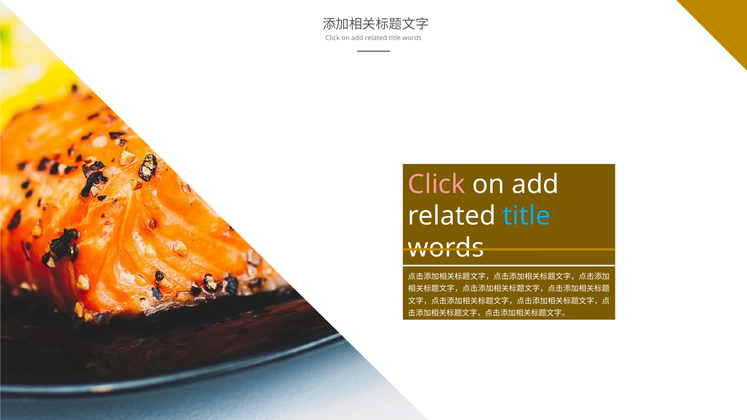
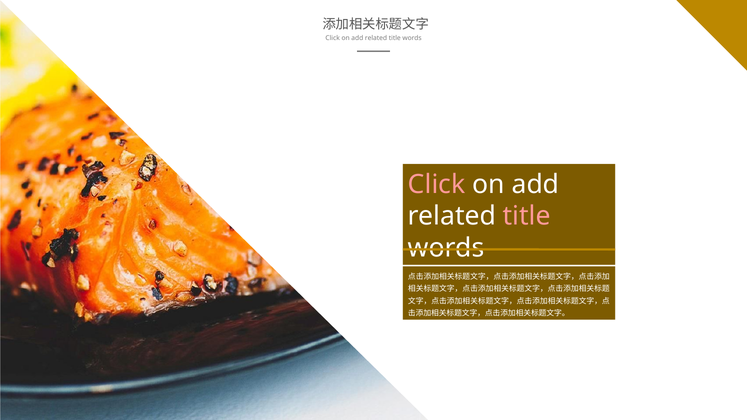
title at (527, 216) colour: light blue -> pink
